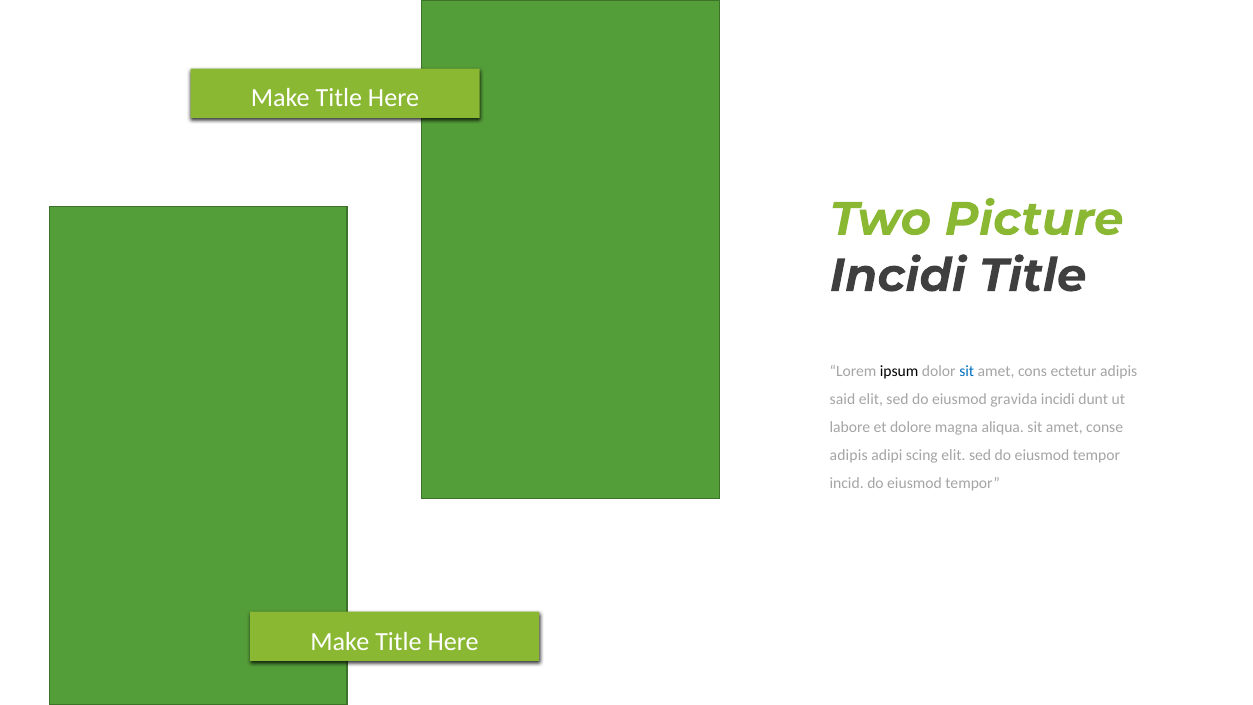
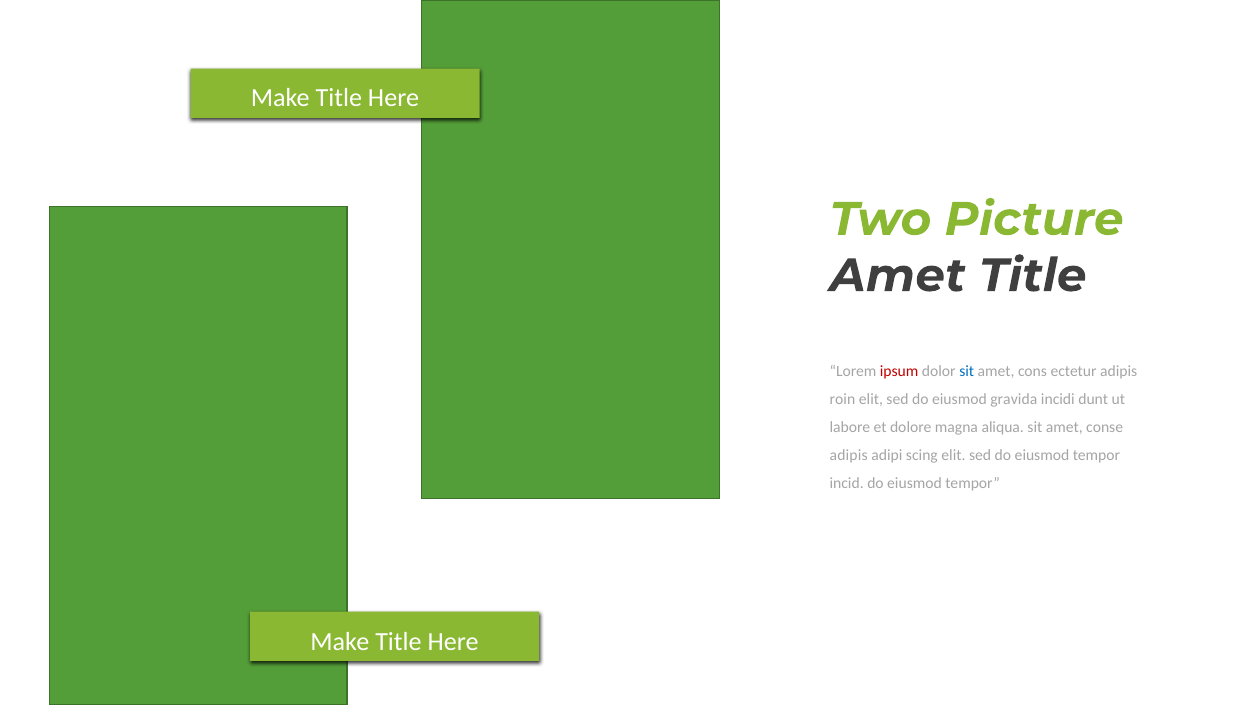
Incidi at (898, 276): Incidi -> Amet
ipsum colour: black -> red
said: said -> roin
